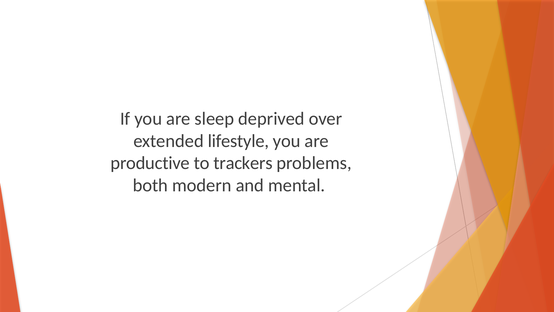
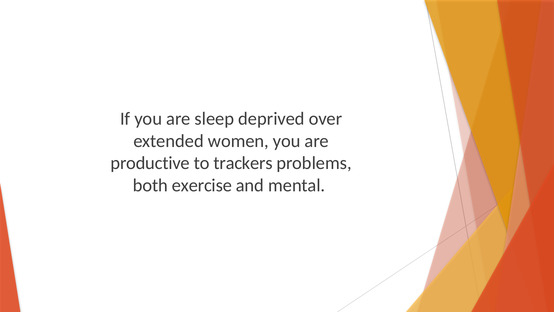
lifestyle: lifestyle -> women
modern: modern -> exercise
